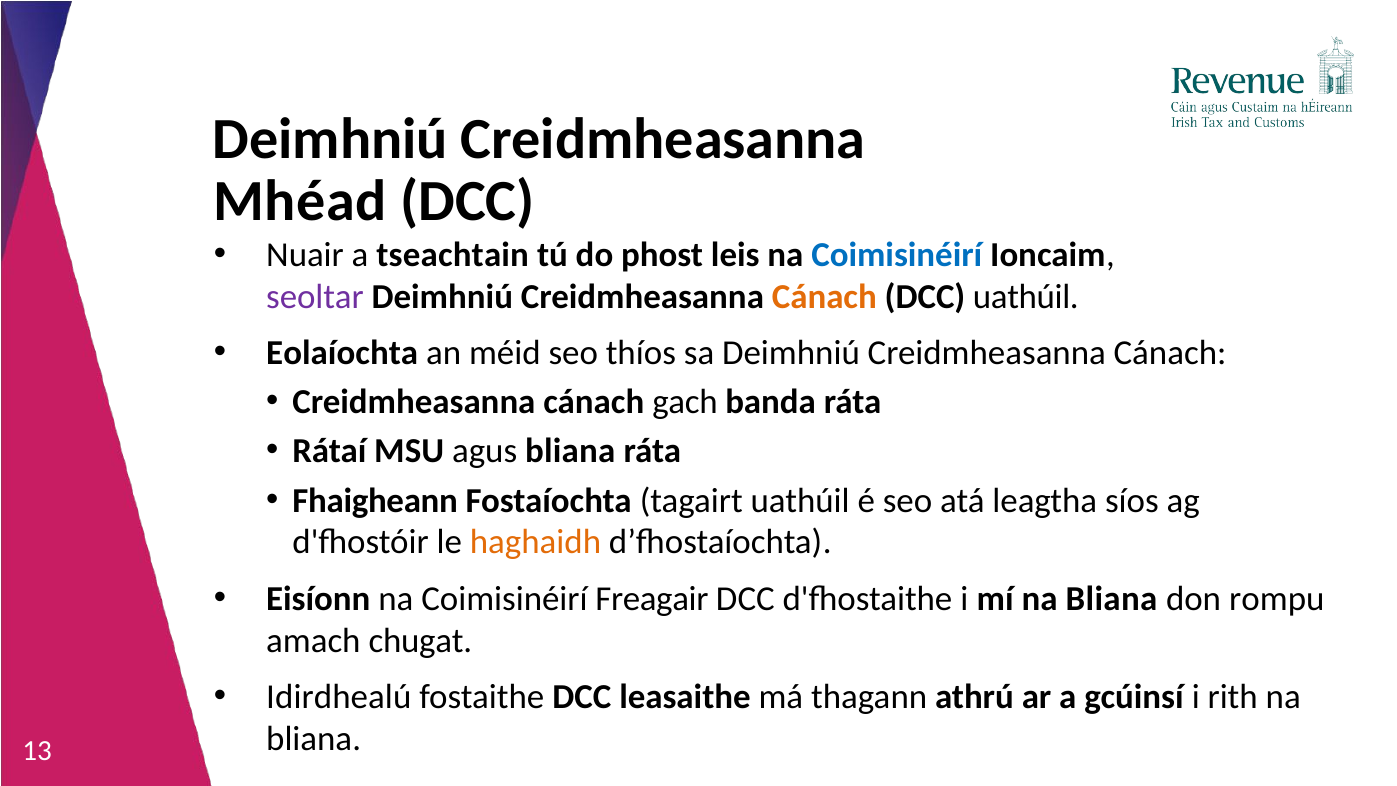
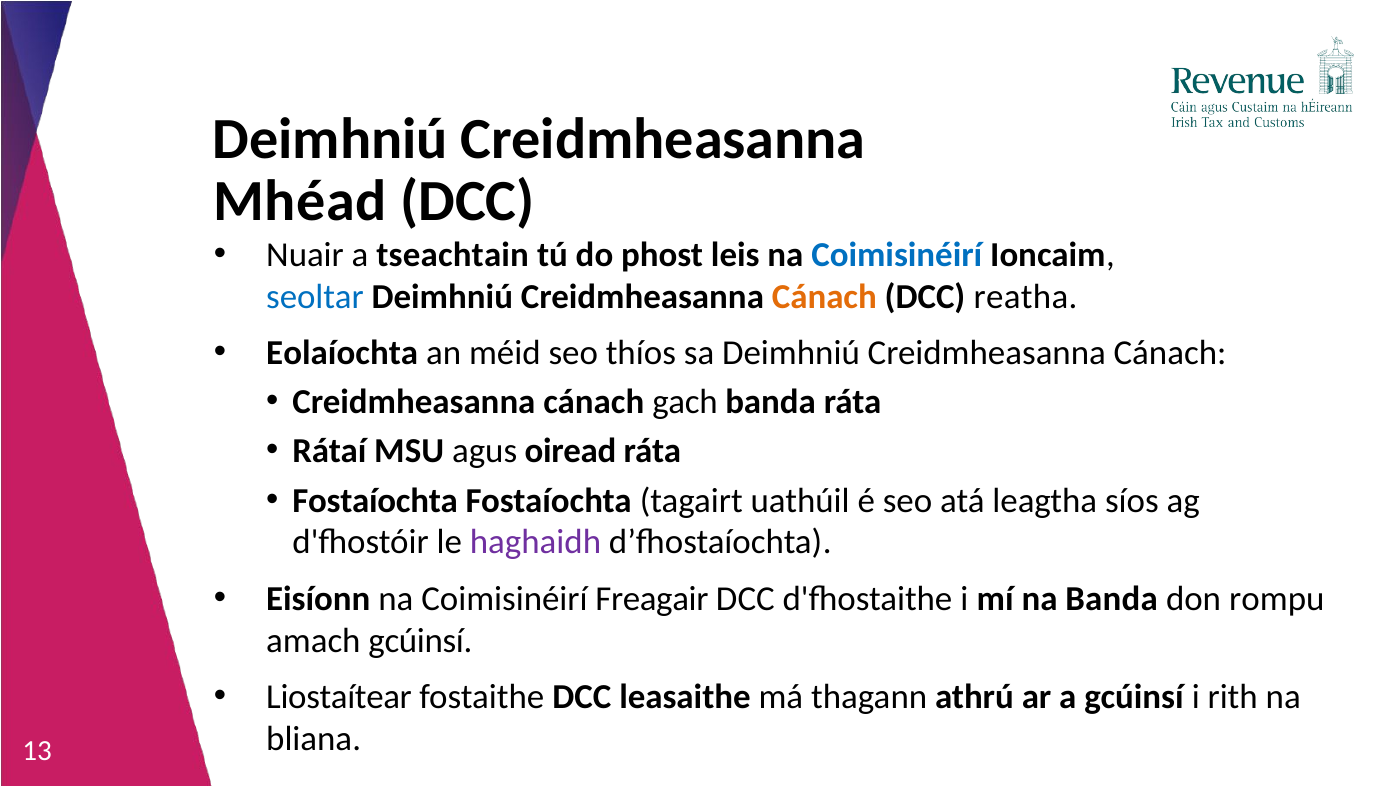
seoltar colour: purple -> blue
DCC uathúil: uathúil -> reatha
agus bliana: bliana -> oiread
Fhaigheann at (375, 500): Fhaigheann -> Fostaíochta
haghaidh colour: orange -> purple
mí na Bliana: Bliana -> Banda
amach chugat: chugat -> gcúinsí
Idirdhealú: Idirdhealú -> Liostaítear
